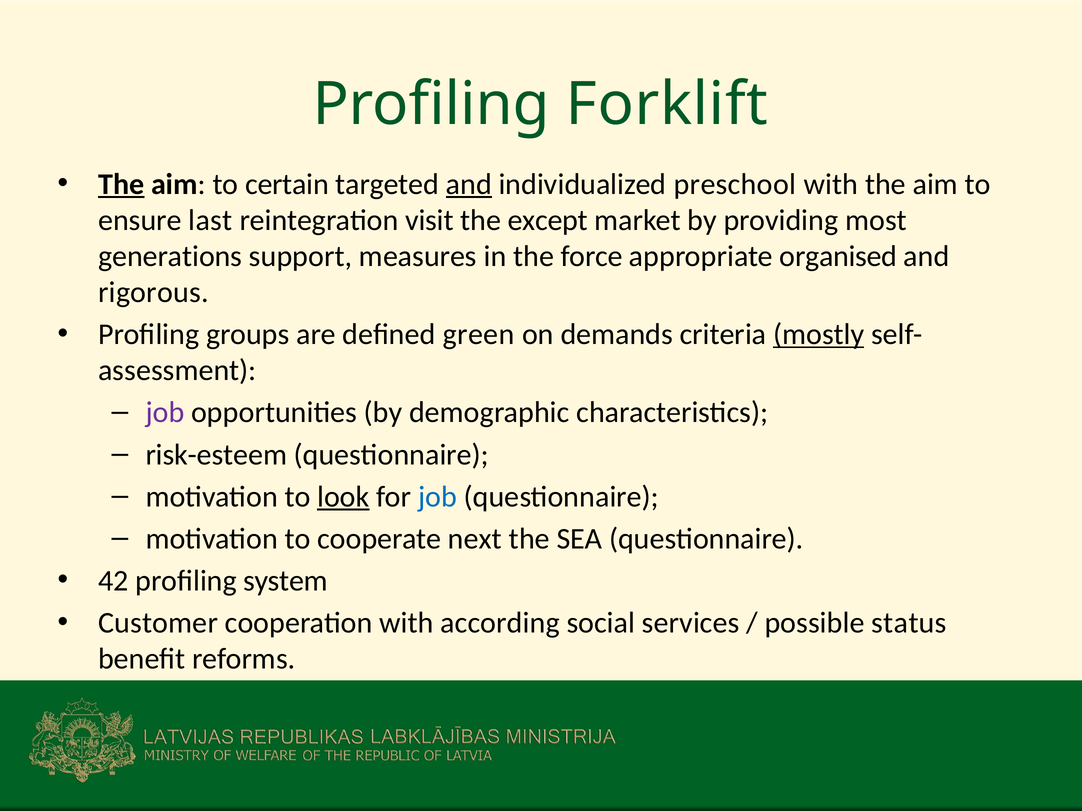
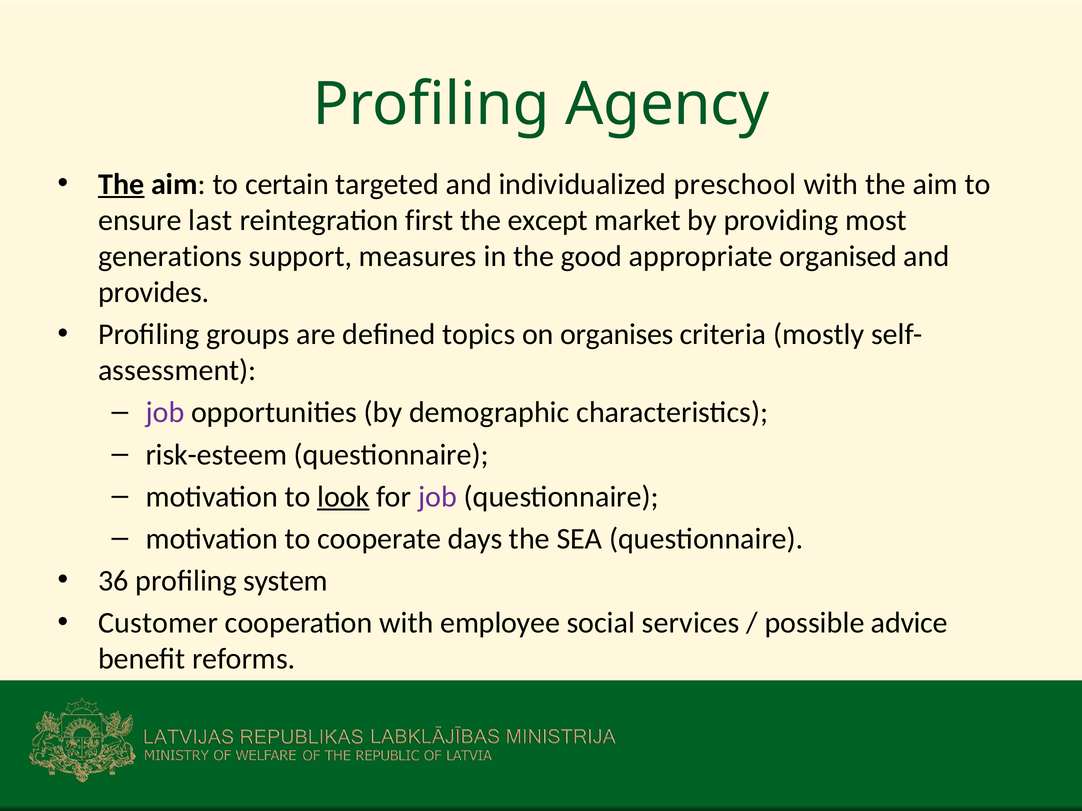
Forklift: Forklift -> Agency
and at (469, 184) underline: present -> none
visit: visit -> first
force: force -> good
rigorous: rigorous -> provides
green: green -> topics
demands: demands -> organises
mostly underline: present -> none
job at (438, 497) colour: blue -> purple
next: next -> days
42: 42 -> 36
according: according -> employee
status: status -> advice
